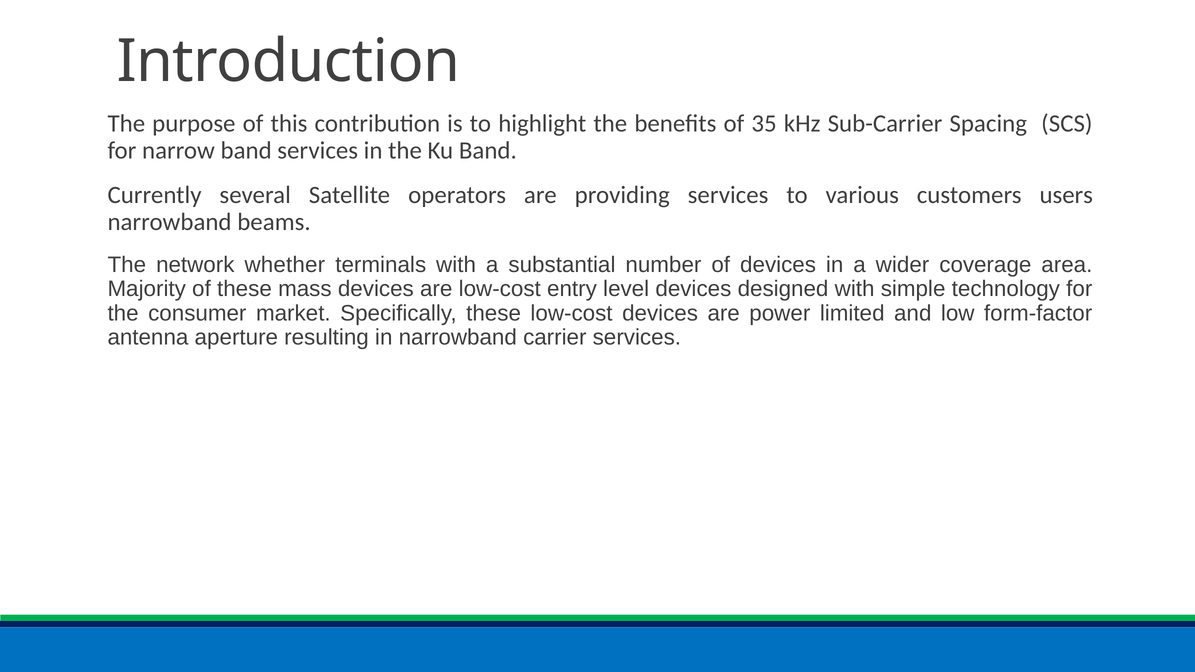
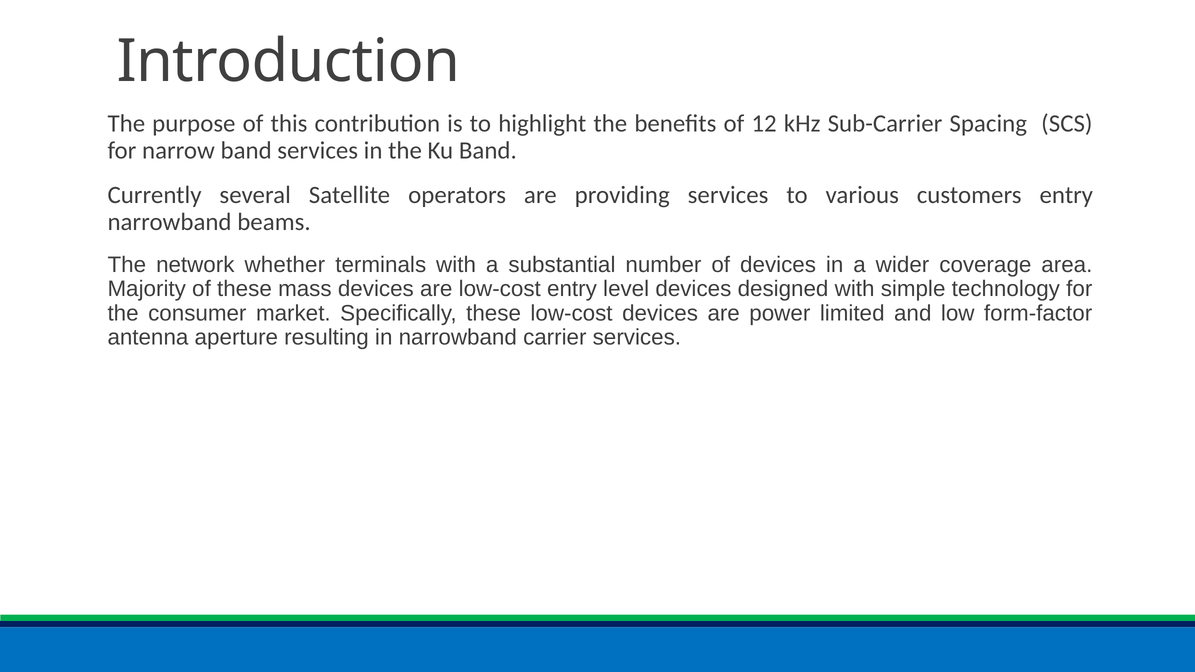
35: 35 -> 12
customers users: users -> entry
